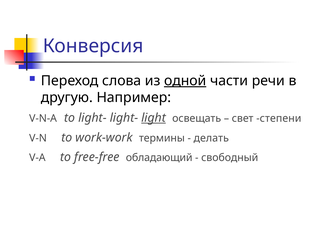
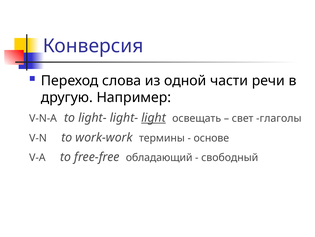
одной underline: present -> none
степени: степени -> глаголы
делать: делать -> основе
